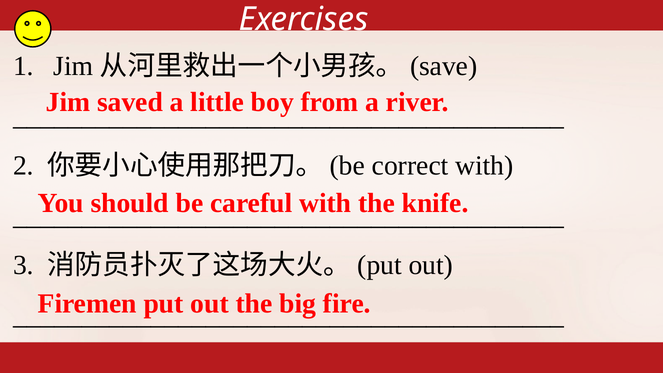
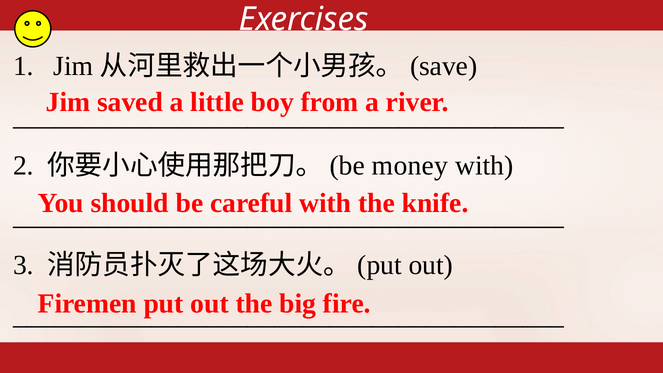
correct: correct -> money
